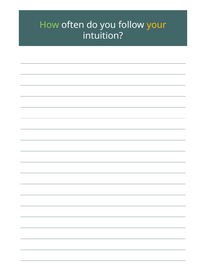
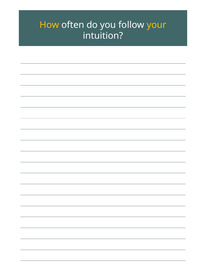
How colour: light green -> yellow
